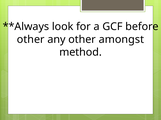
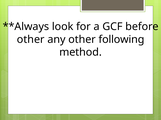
amongst: amongst -> following
